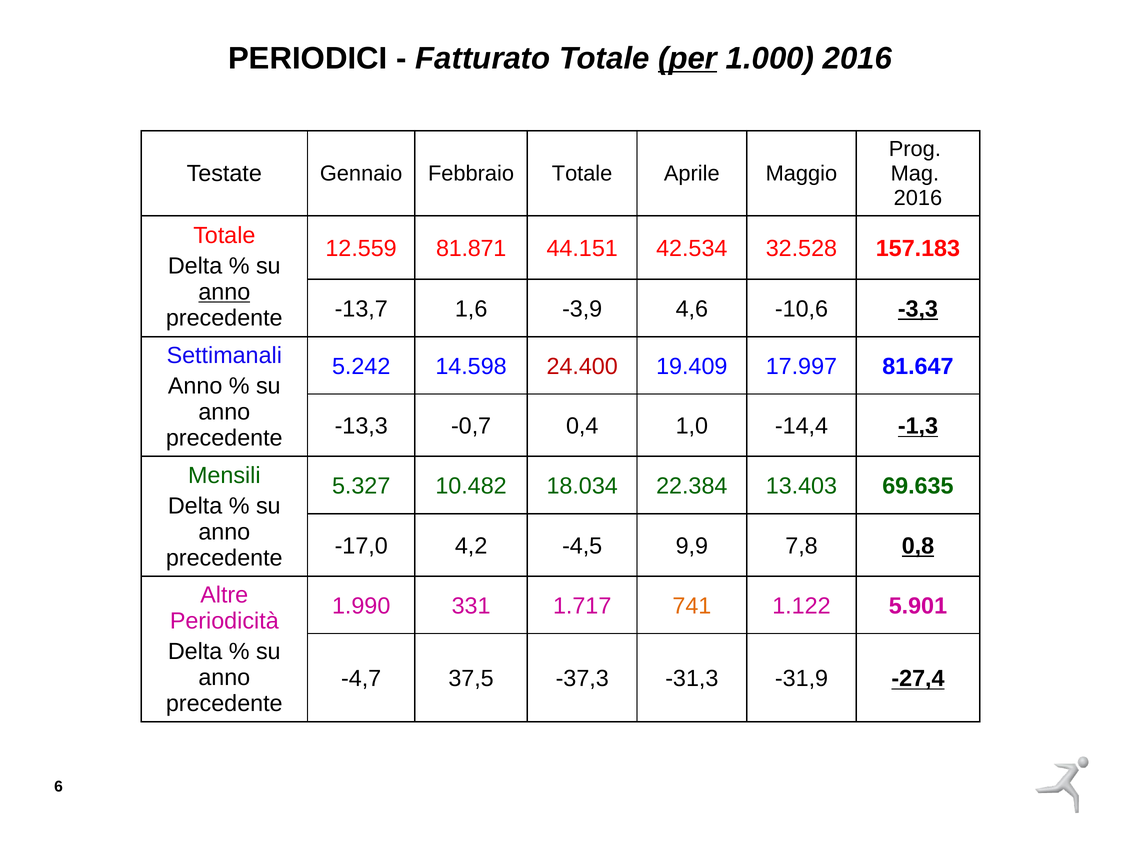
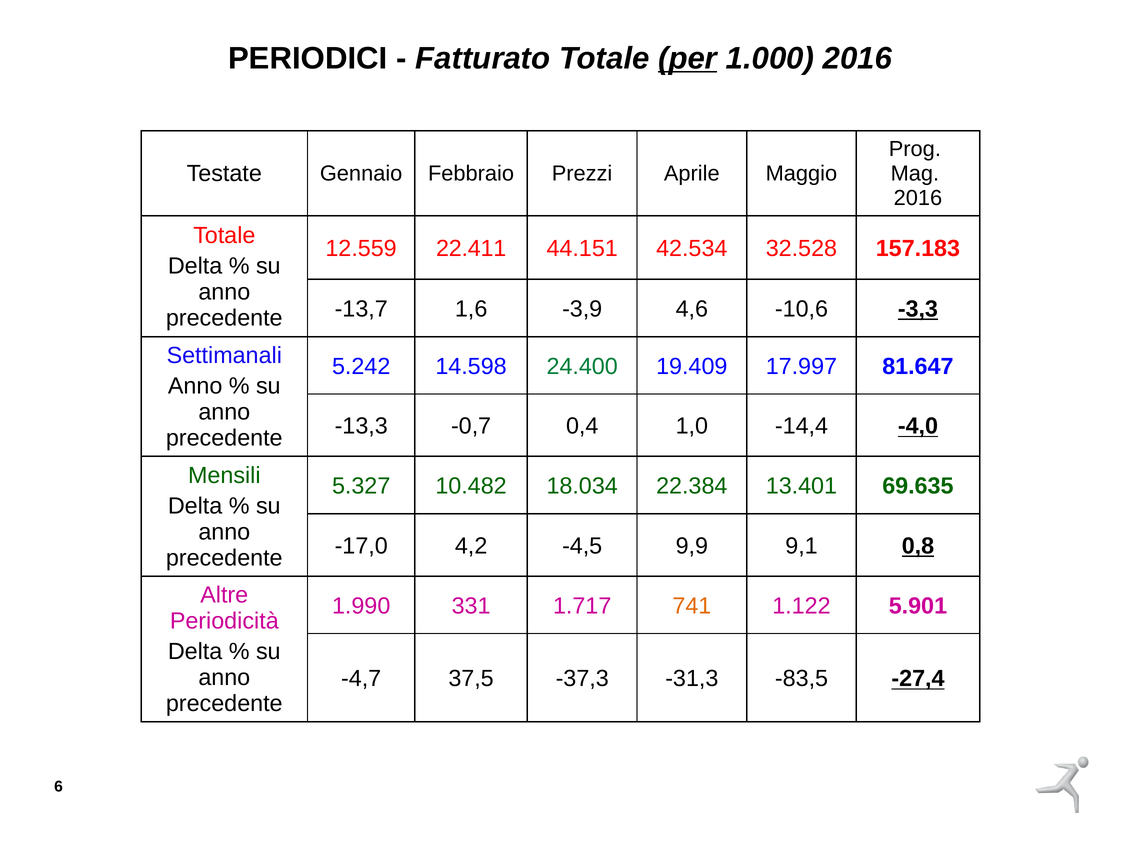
Febbraio Totale: Totale -> Prezzi
81.871: 81.871 -> 22.411
anno at (224, 292) underline: present -> none
24.400 colour: red -> green
-1,3: -1,3 -> -4,0
13.403: 13.403 -> 13.401
7,8: 7,8 -> 9,1
-31,9: -31,9 -> -83,5
